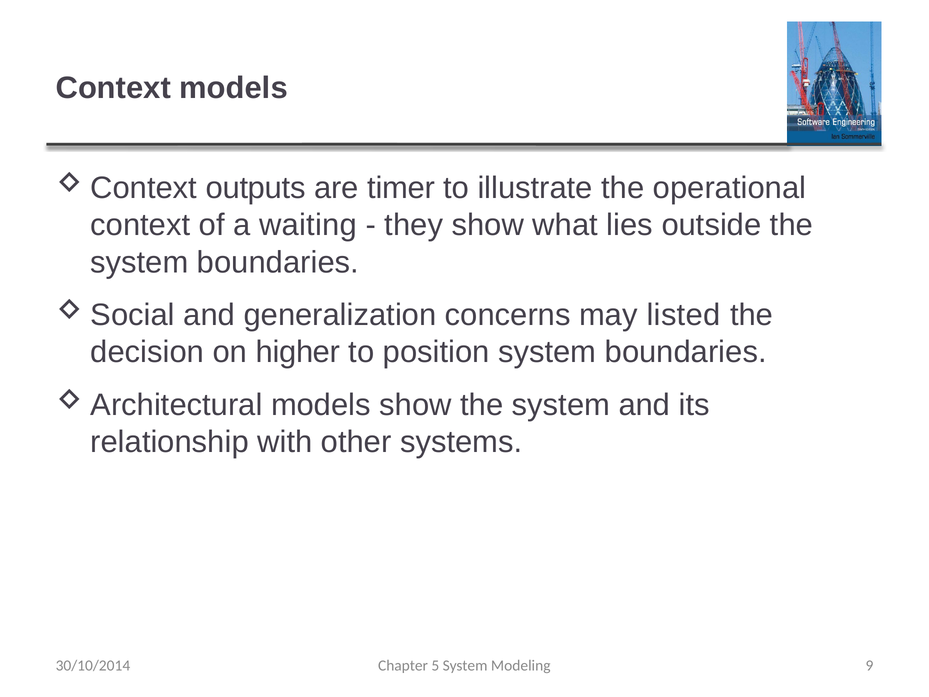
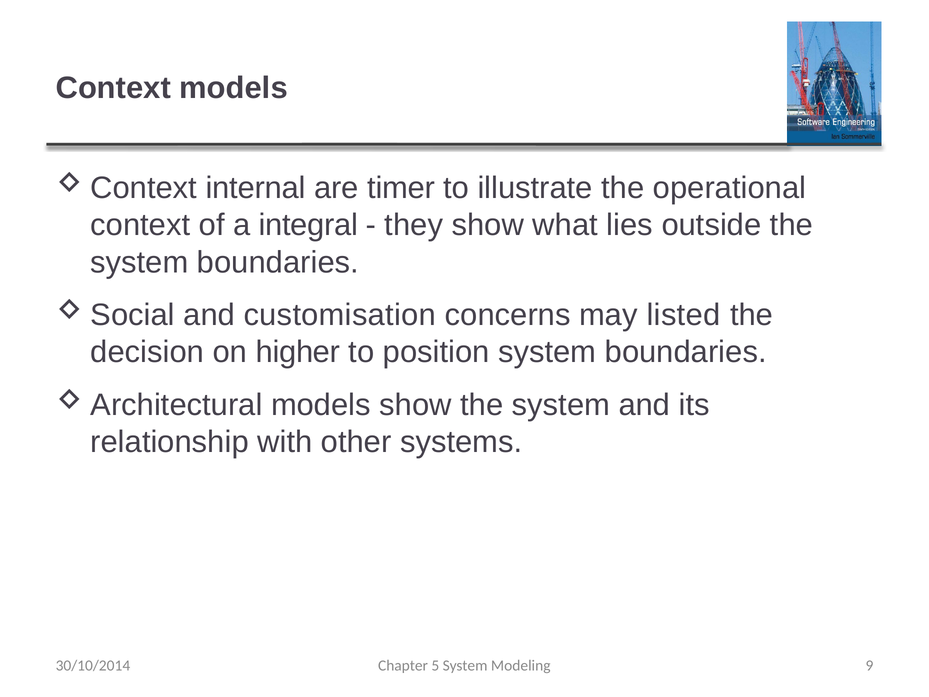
outputs: outputs -> internal
waiting: waiting -> integral
generalization: generalization -> customisation
